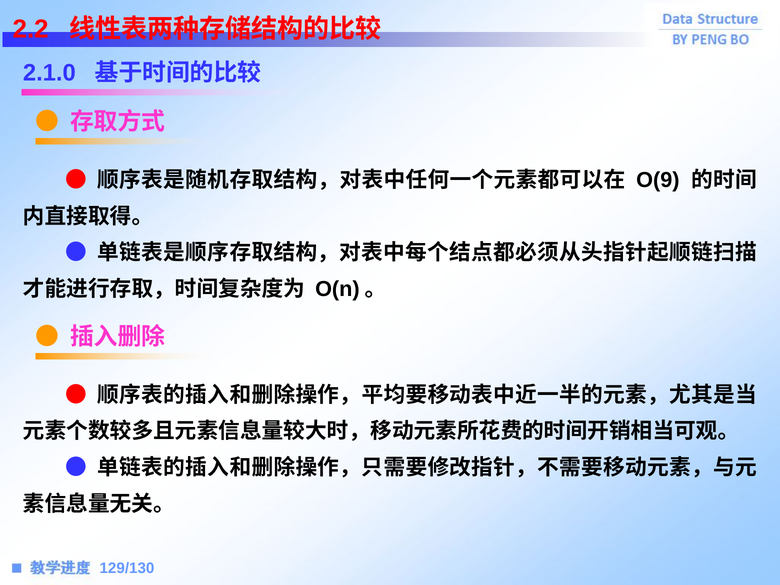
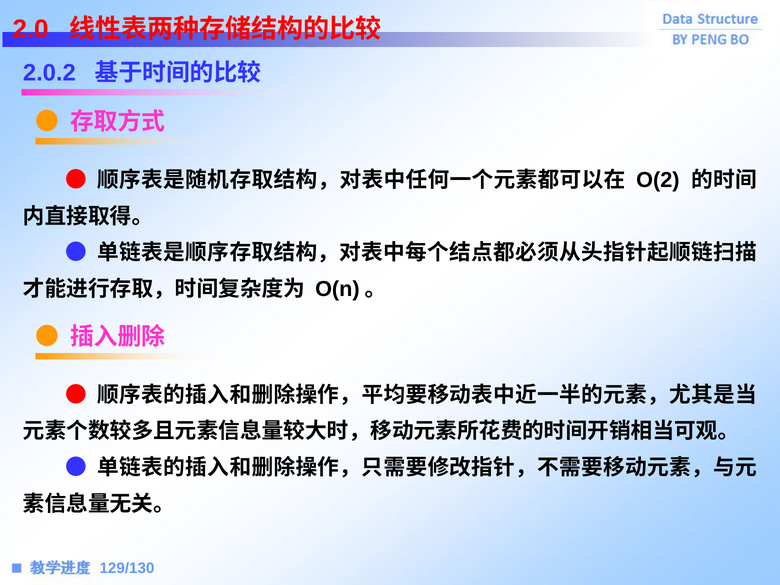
2.2: 2.2 -> 2.0
2.1.0: 2.1.0 -> 2.0.2
O(9: O(9 -> O(2
